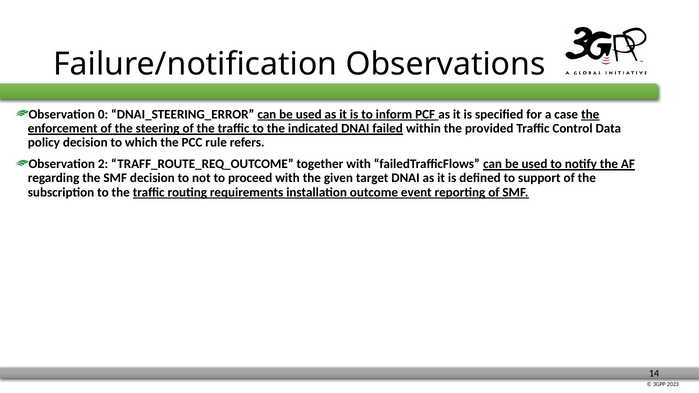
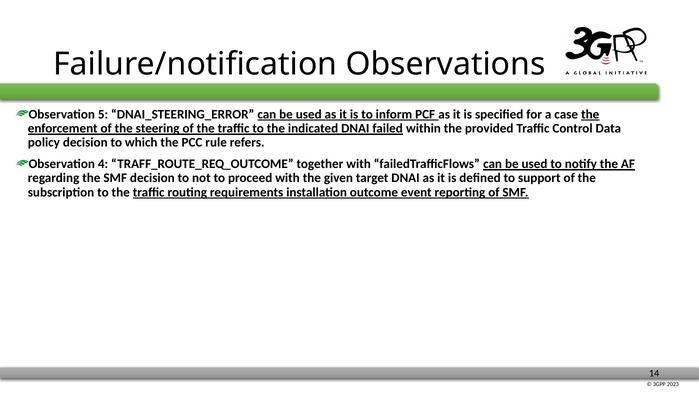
0: 0 -> 5
2: 2 -> 4
